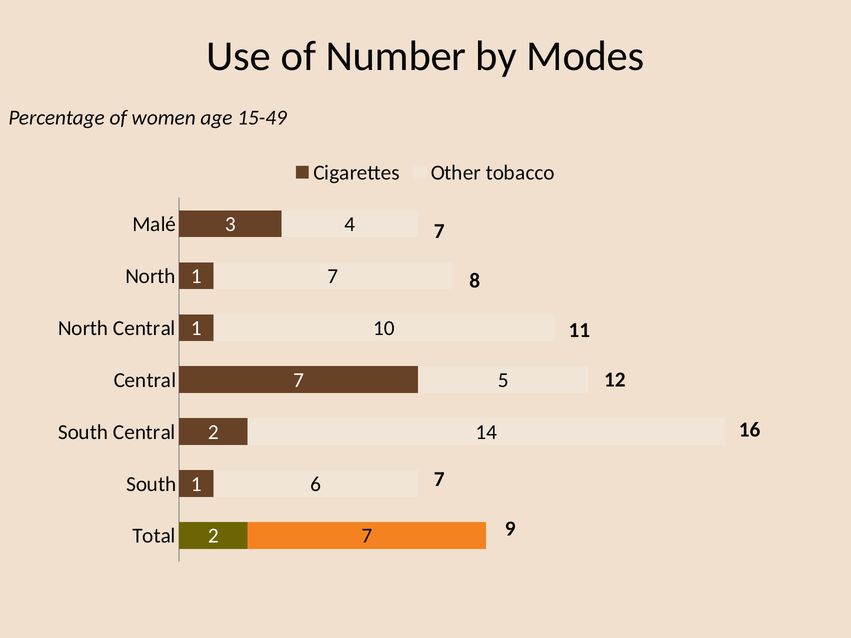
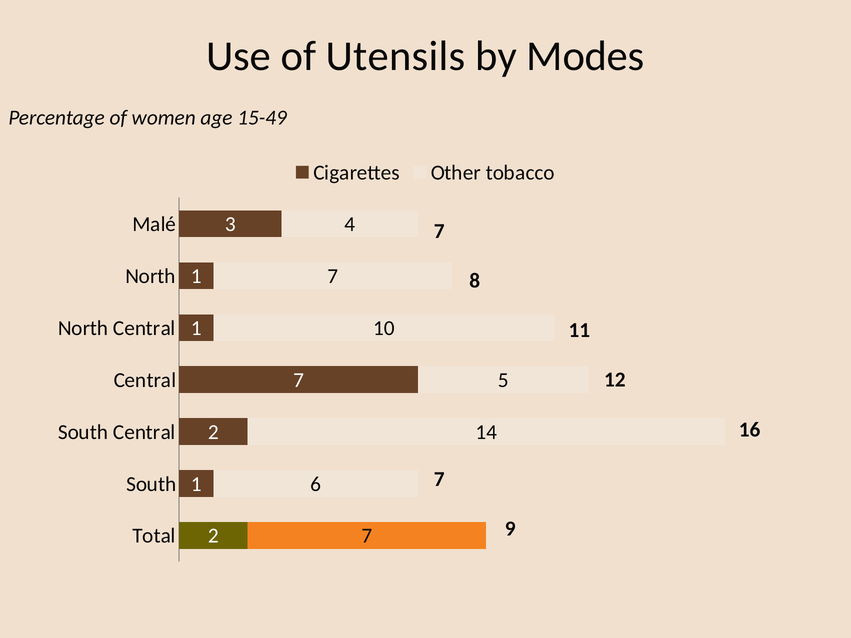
Number: Number -> Utensils
